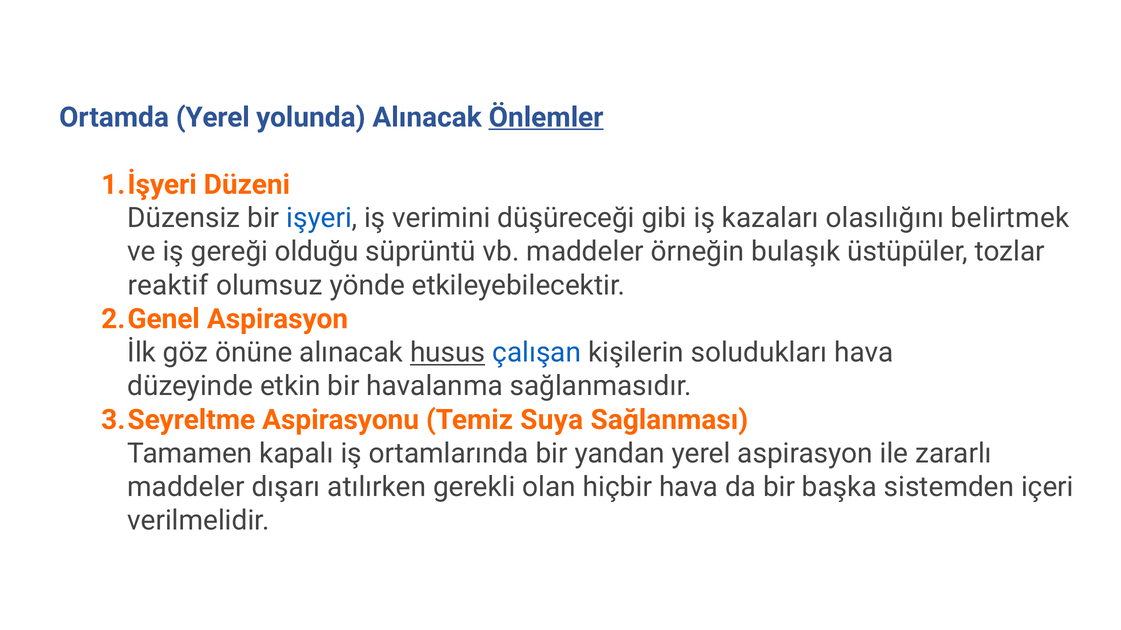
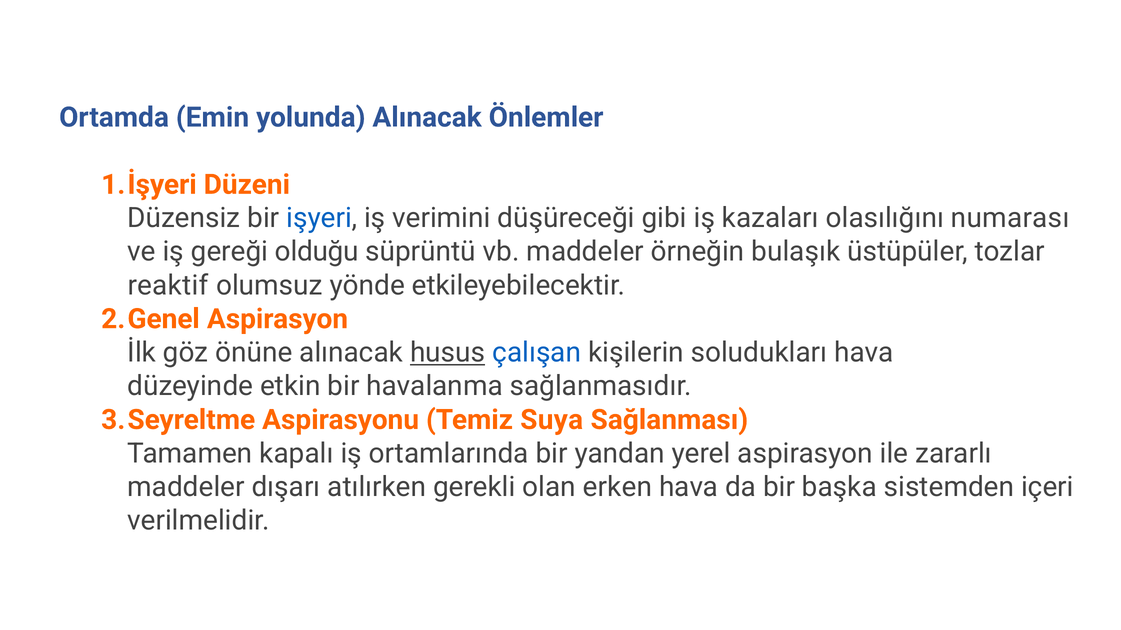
Ortamda Yerel: Yerel -> Emin
Önlemler underline: present -> none
belirtmek: belirtmek -> numarası
hiçbir: hiçbir -> erken
